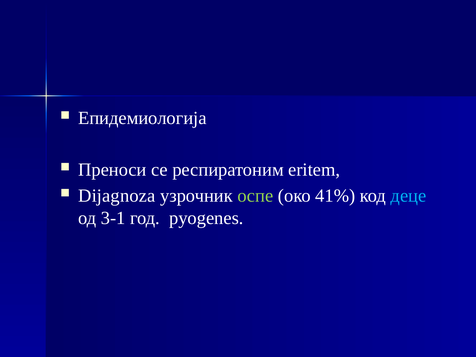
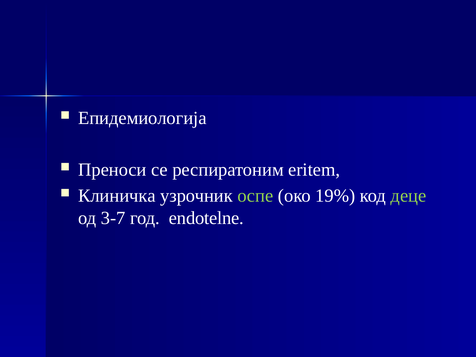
Dijagnoza: Dijagnoza -> Клиничка
41%: 41% -> 19%
деце colour: light blue -> light green
3-1: 3-1 -> 3-7
pyogenes: pyogenes -> endotelne
